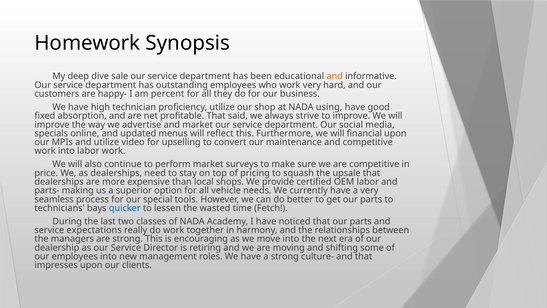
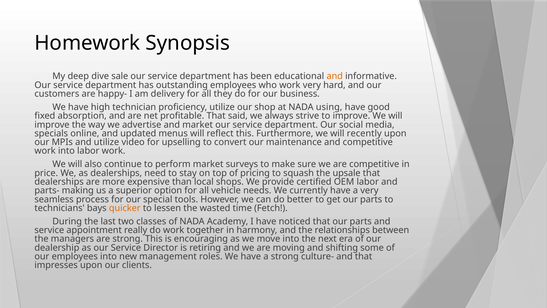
percent: percent -> delivery
financial: financial -> recently
quicker colour: blue -> orange
expectations: expectations -> appointment
